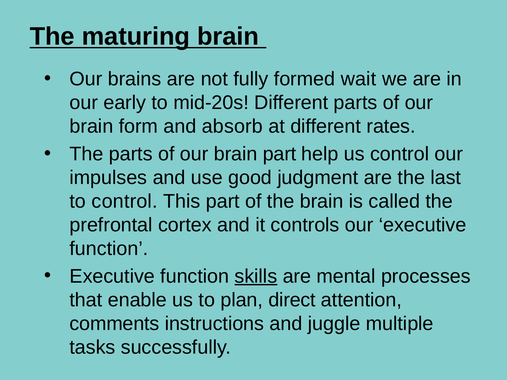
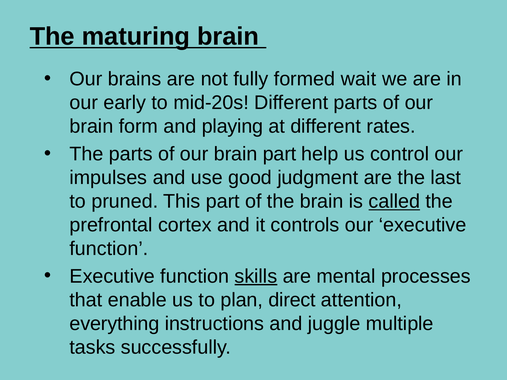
absorb: absorb -> playing
to control: control -> pruned
called underline: none -> present
comments: comments -> everything
